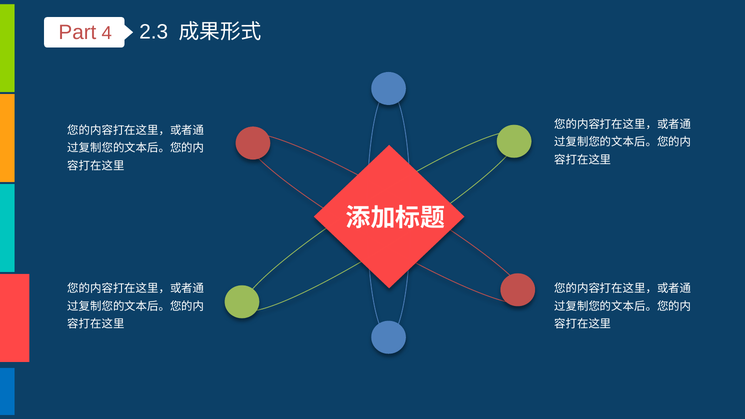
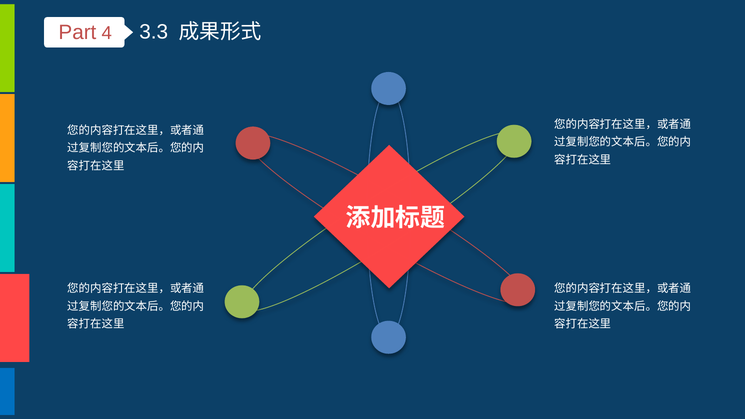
2.3: 2.3 -> 3.3
